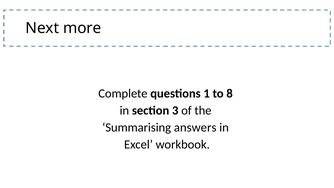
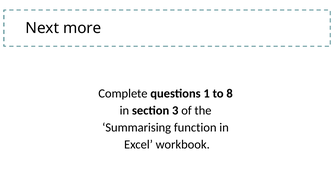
answers: answers -> function
